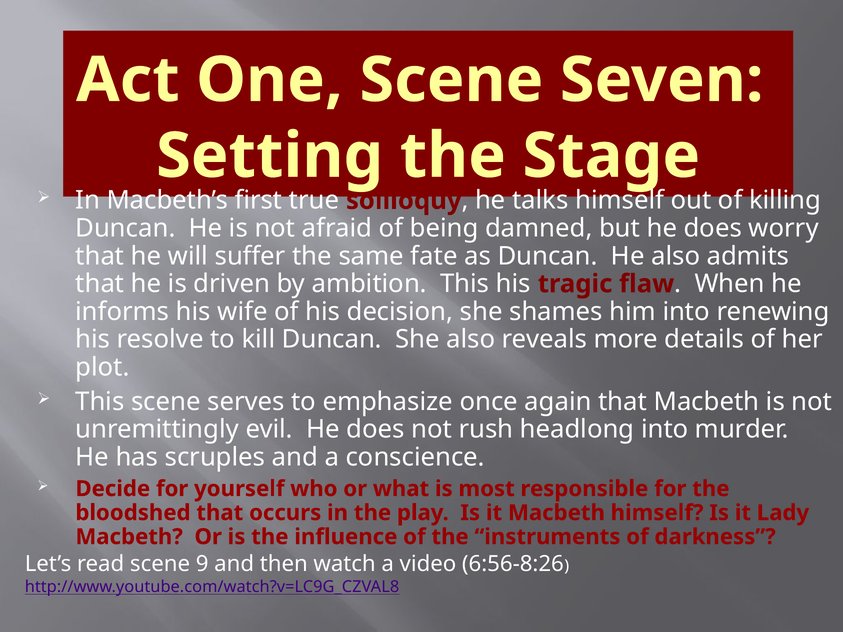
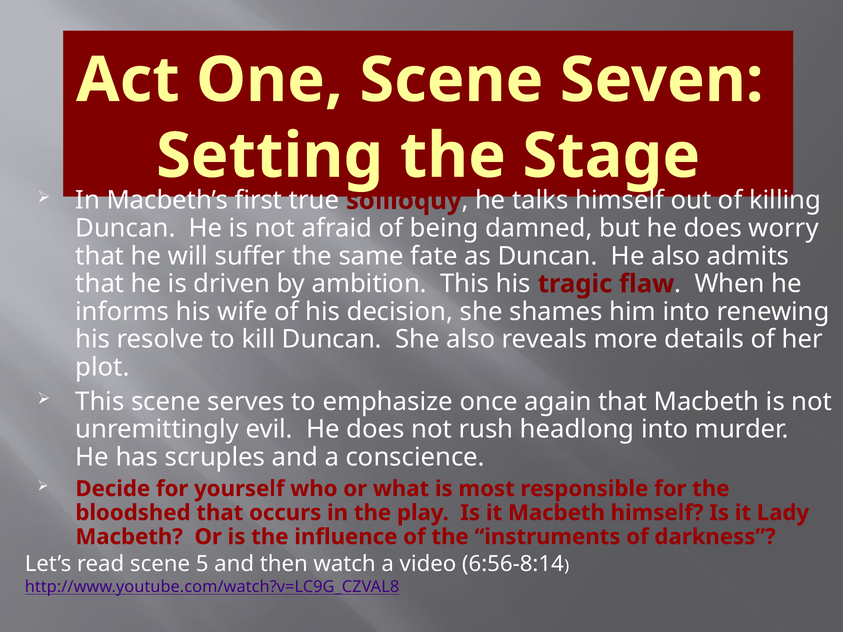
9: 9 -> 5
6:56-8:26: 6:56-8:26 -> 6:56-8:14
